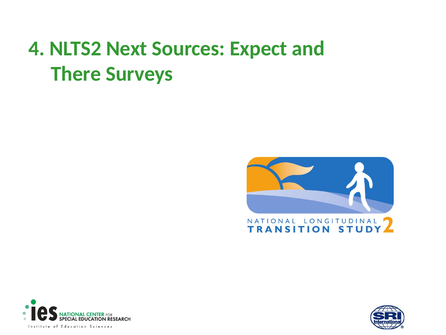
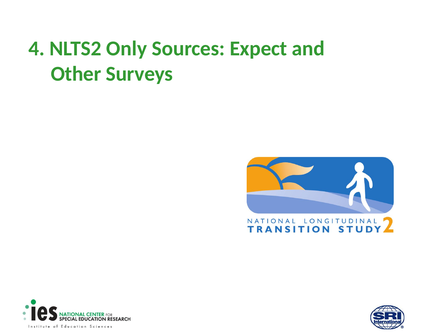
Next: Next -> Only
There: There -> Other
